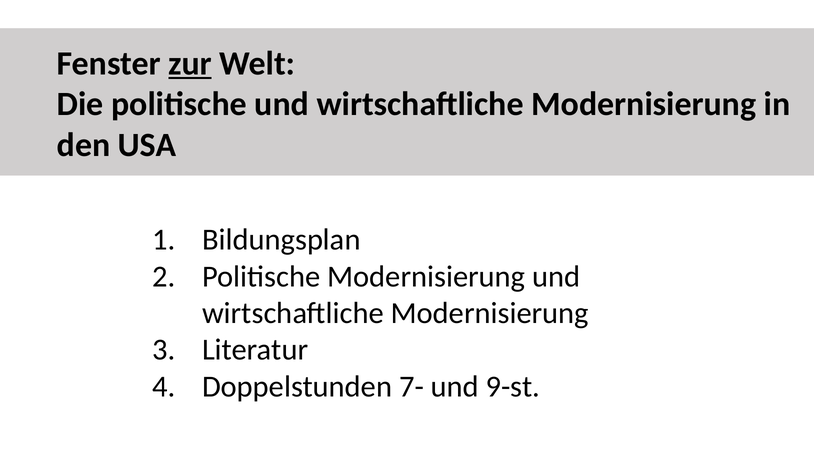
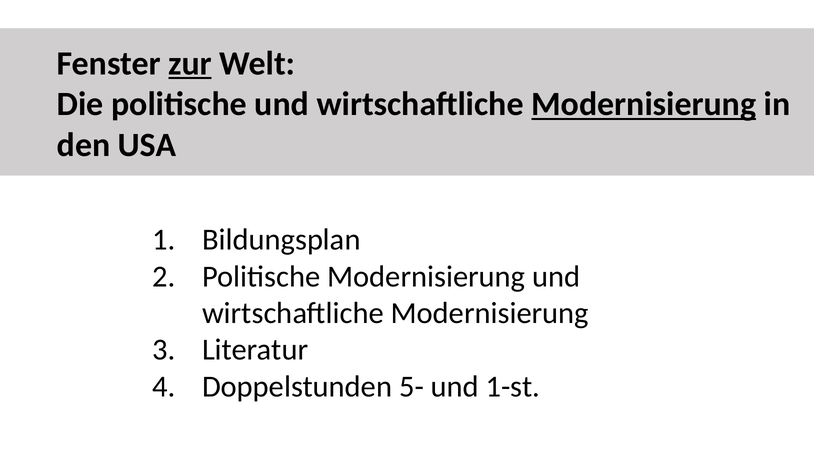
Modernisierung at (644, 104) underline: none -> present
7-: 7- -> 5-
9-st: 9-st -> 1-st
